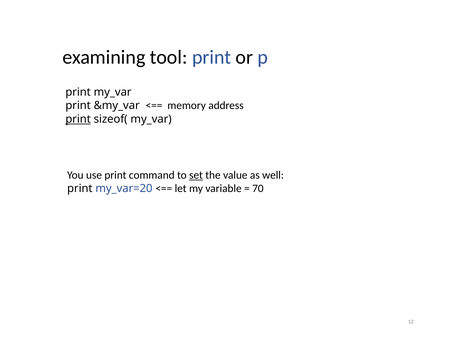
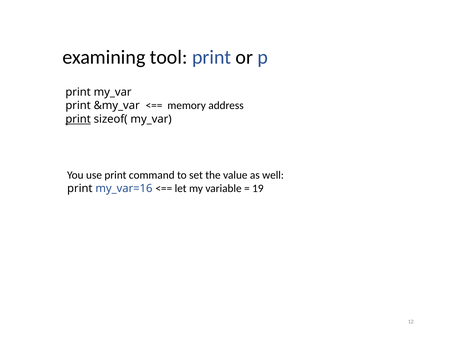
set underline: present -> none
my_var=20: my_var=20 -> my_var=16
70: 70 -> 19
